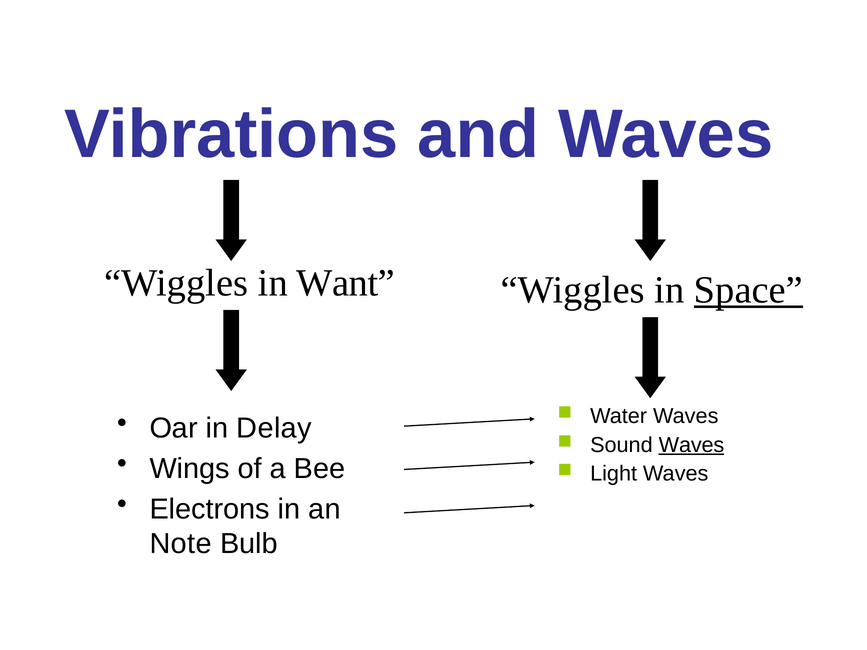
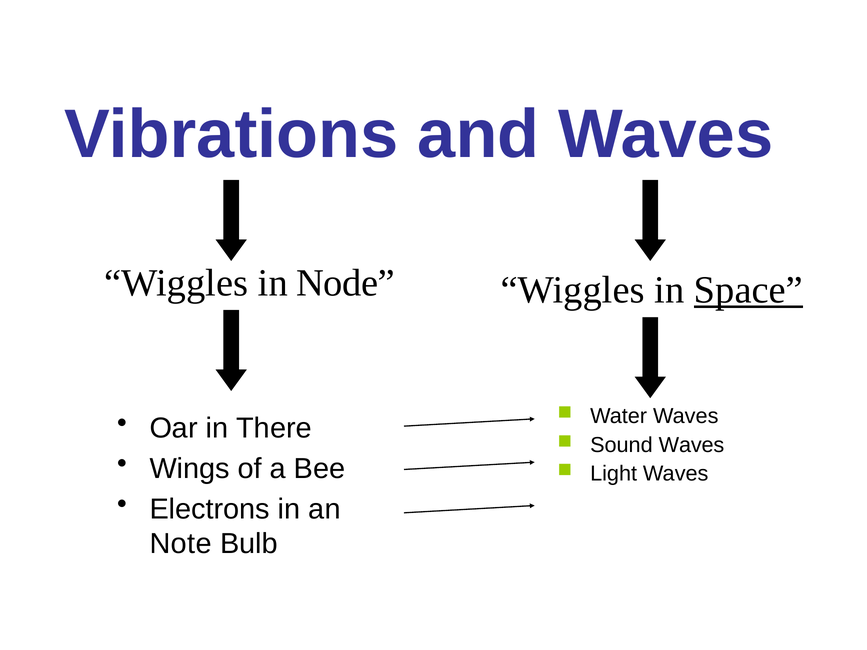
Want: Want -> Node
Delay: Delay -> There
Waves at (692, 445) underline: present -> none
